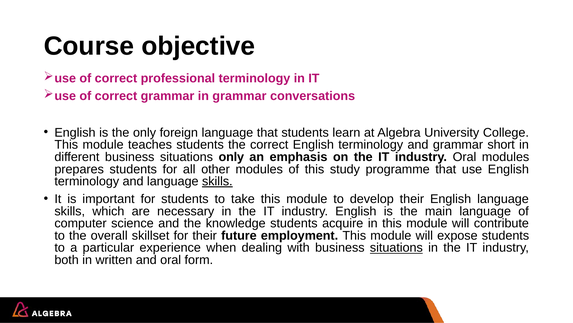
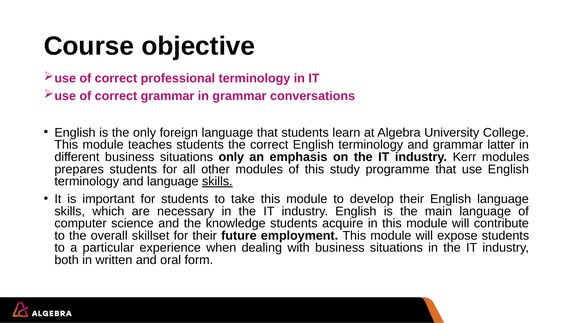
short: short -> latter
industry Oral: Oral -> Kerr
situations at (396, 247) underline: present -> none
